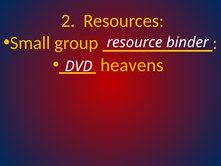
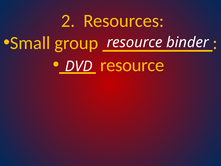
heavens at (132, 65): heavens -> resource
